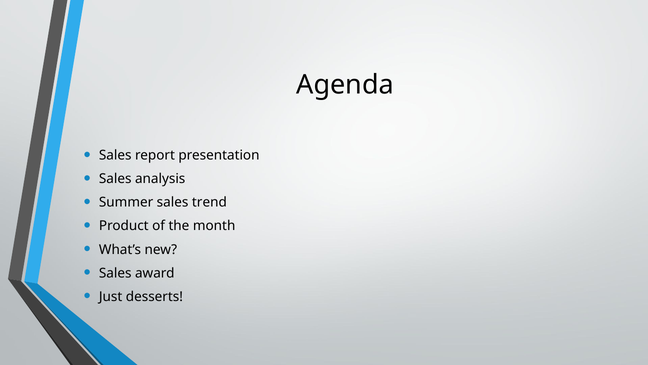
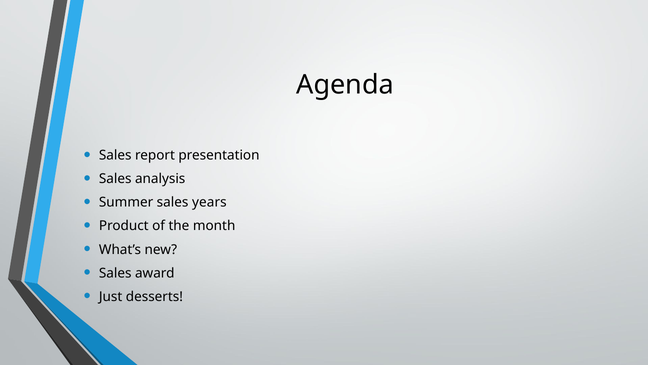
trend: trend -> years
